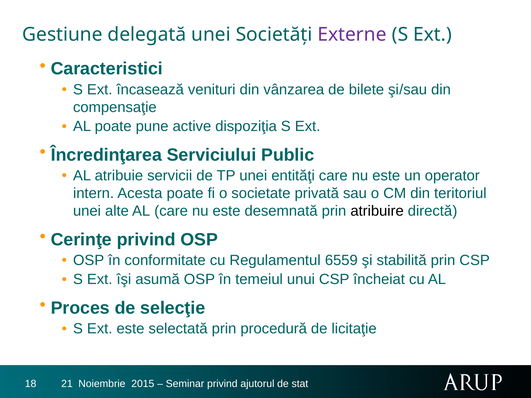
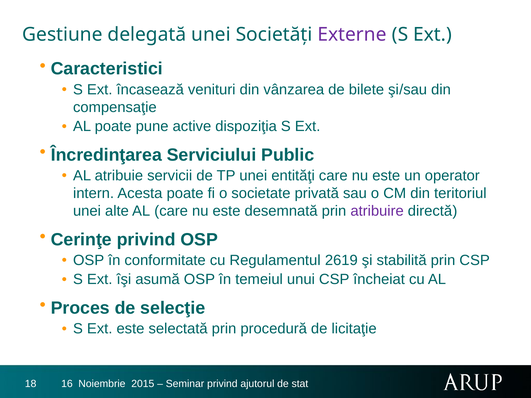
atribuire colour: black -> purple
6559: 6559 -> 2619
21: 21 -> 16
